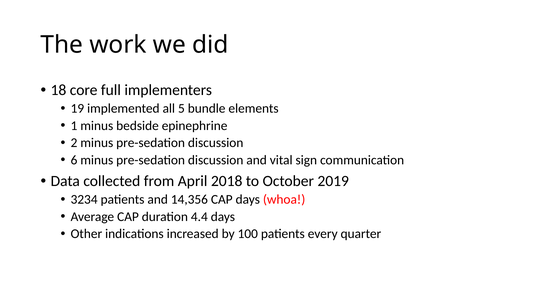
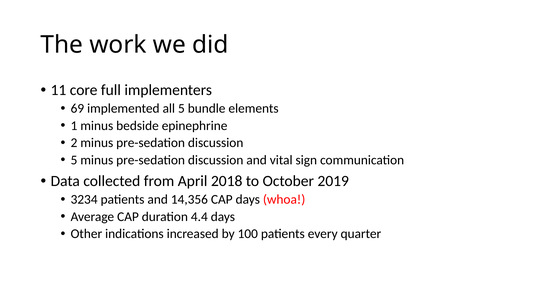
18: 18 -> 11
19: 19 -> 69
6 at (74, 160): 6 -> 5
